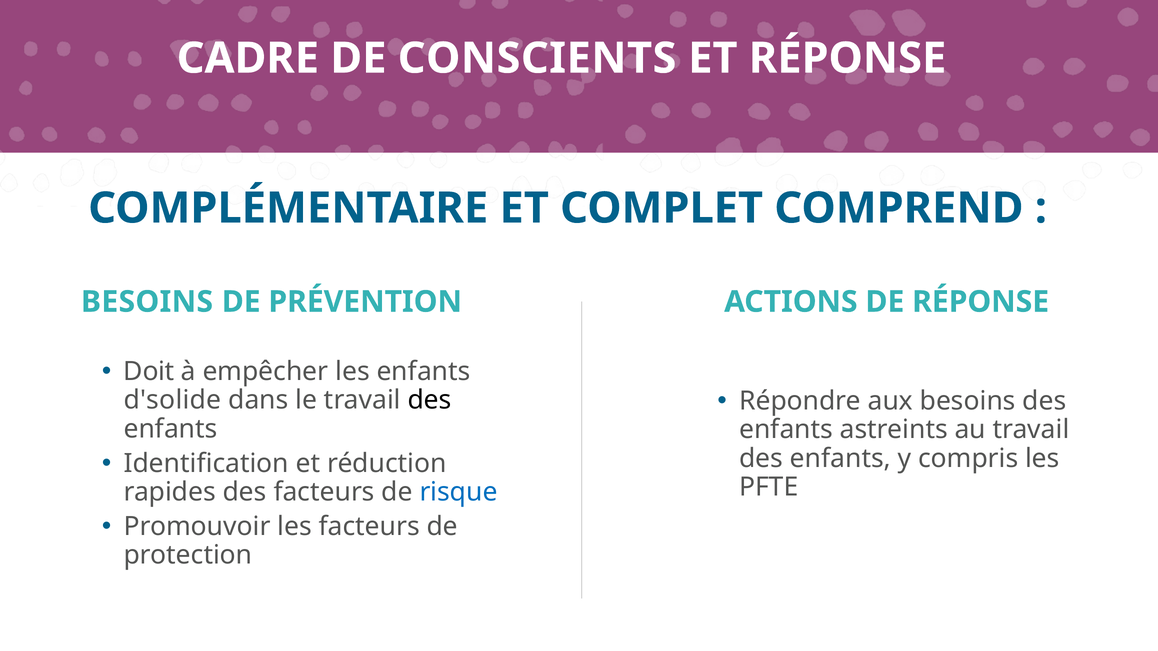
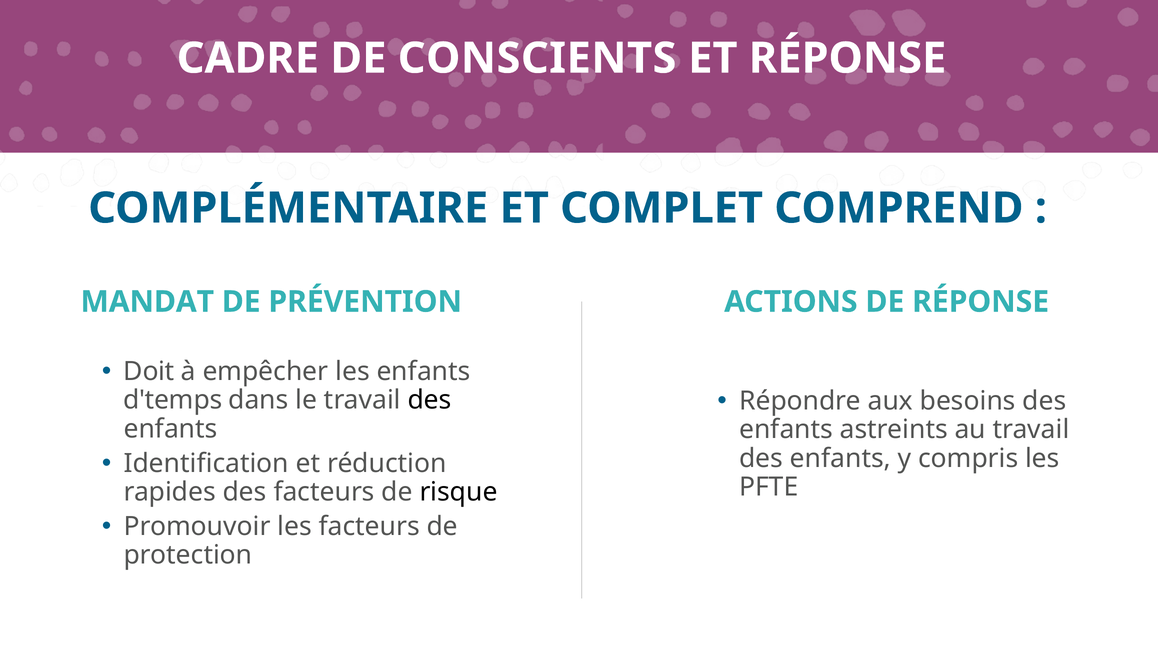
BESOINS at (147, 302): BESOINS -> MANDAT
d'solide: d'solide -> d'temps
risque colour: blue -> black
